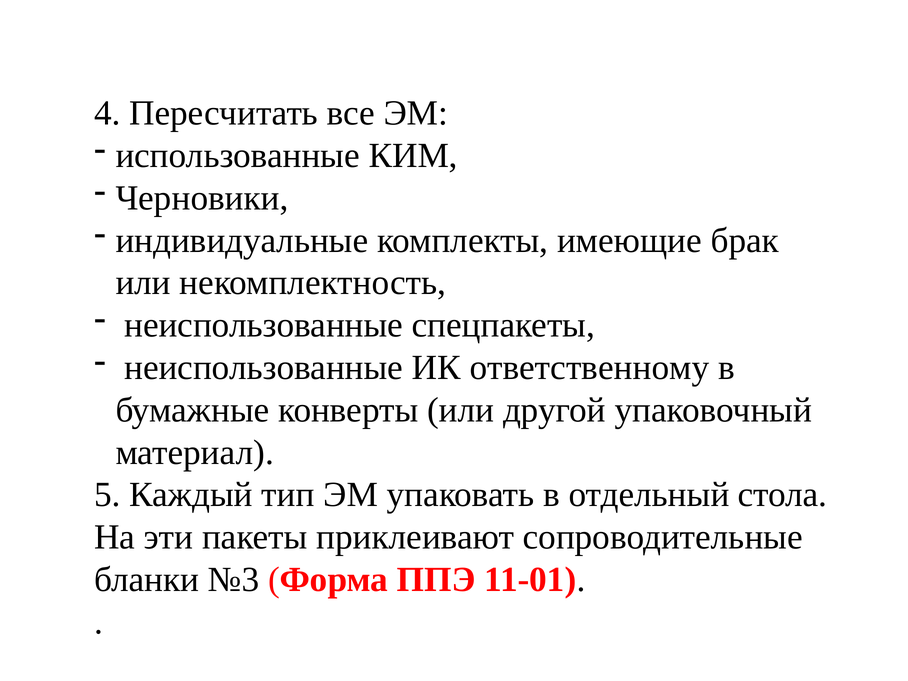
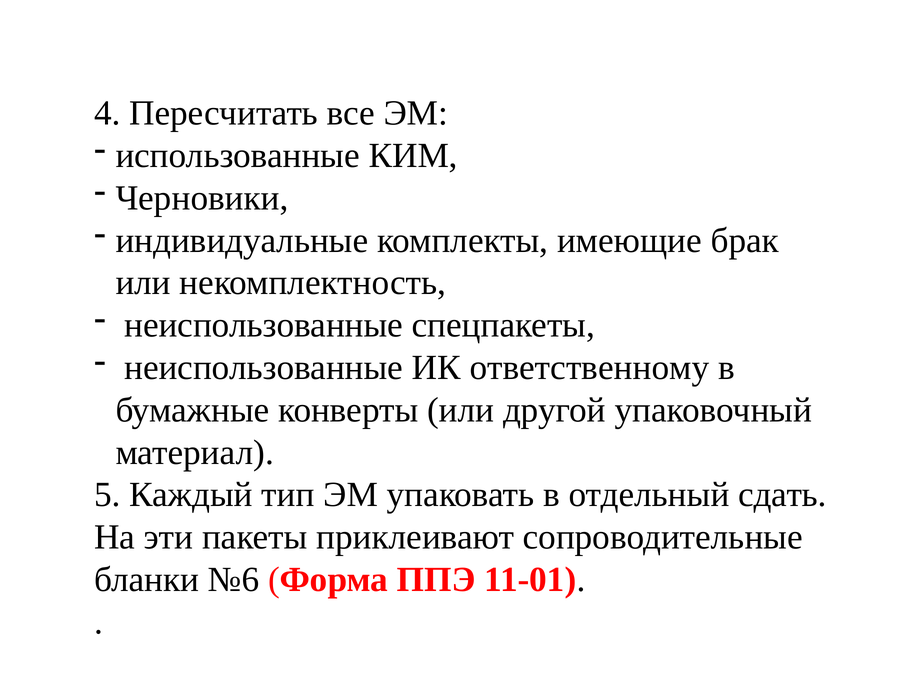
стола: стола -> сдать
№3: №3 -> №6
